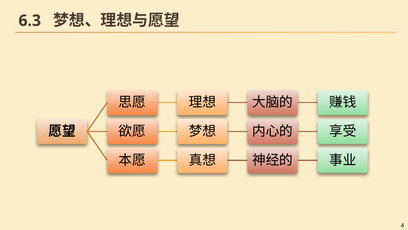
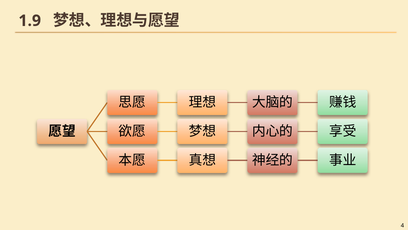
6.3: 6.3 -> 1.9
